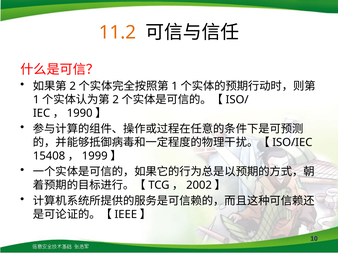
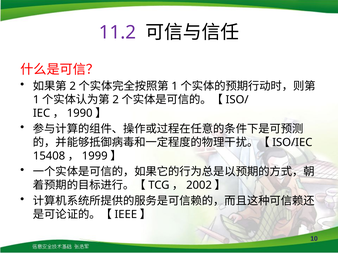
11.2 colour: orange -> purple
